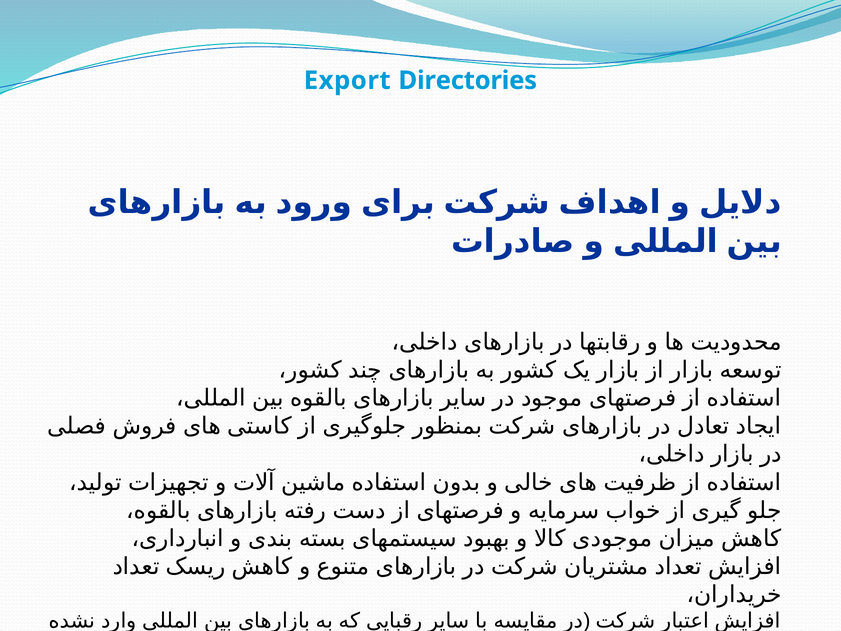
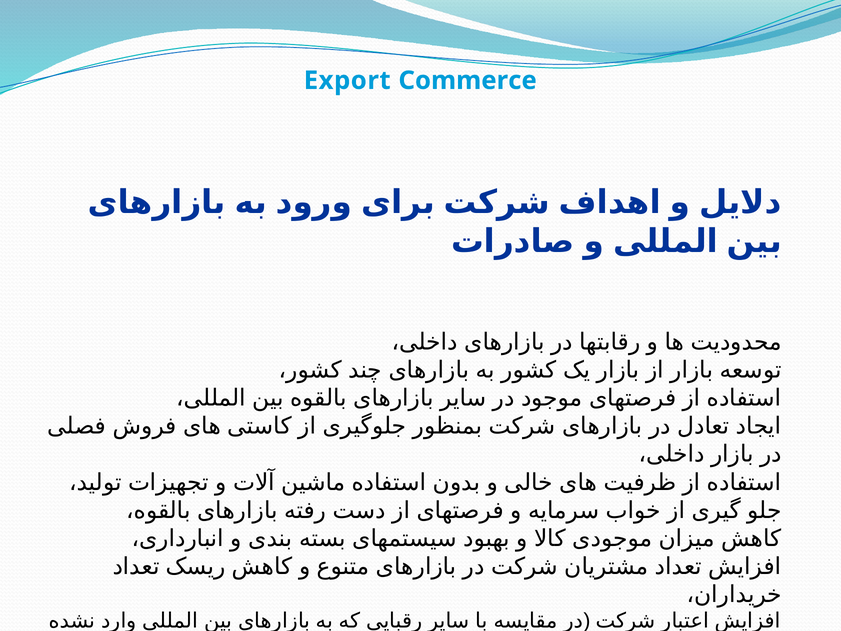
Directories: Directories -> Commerce
